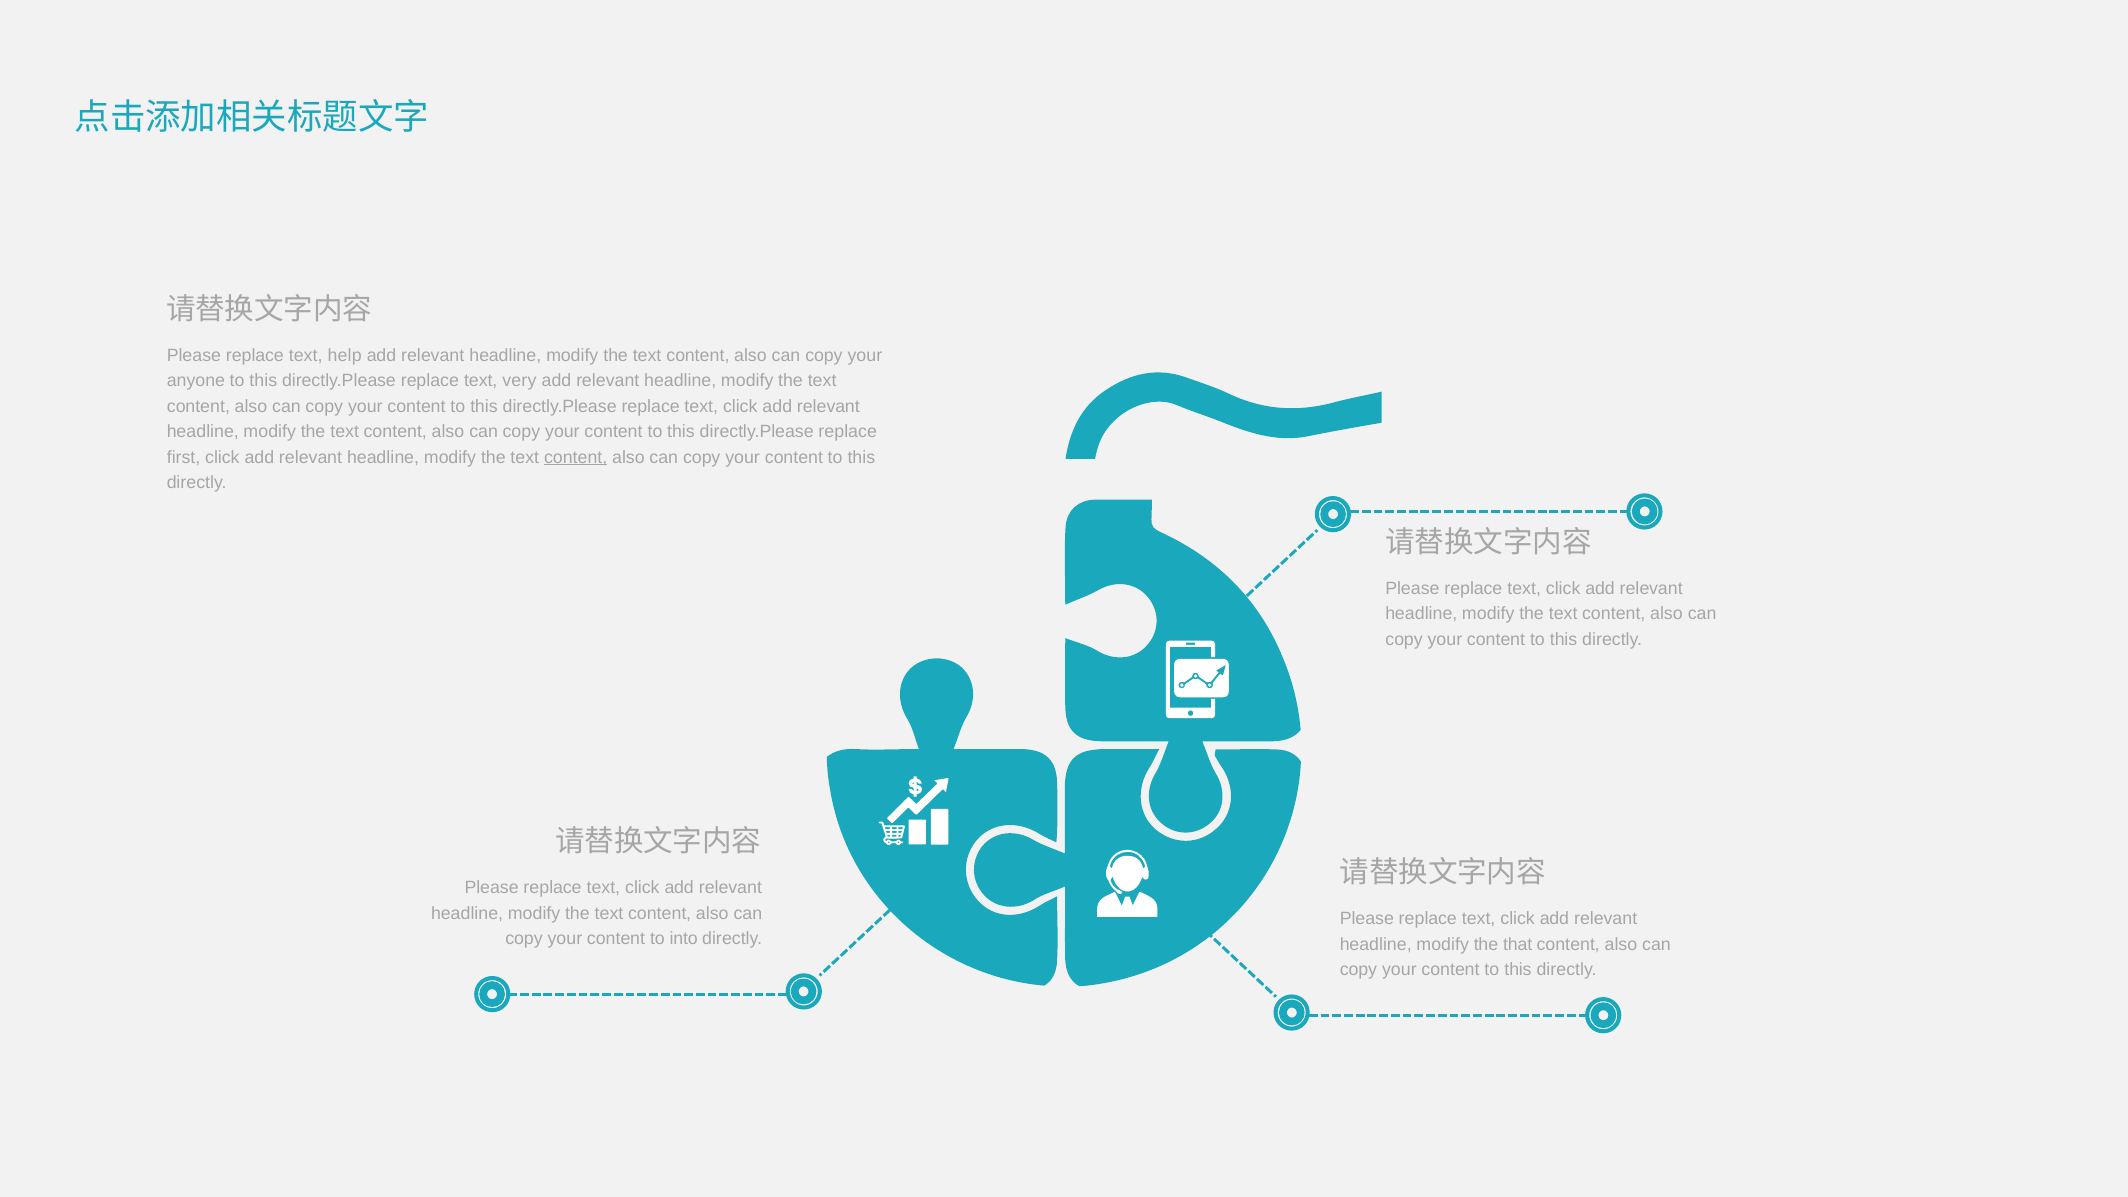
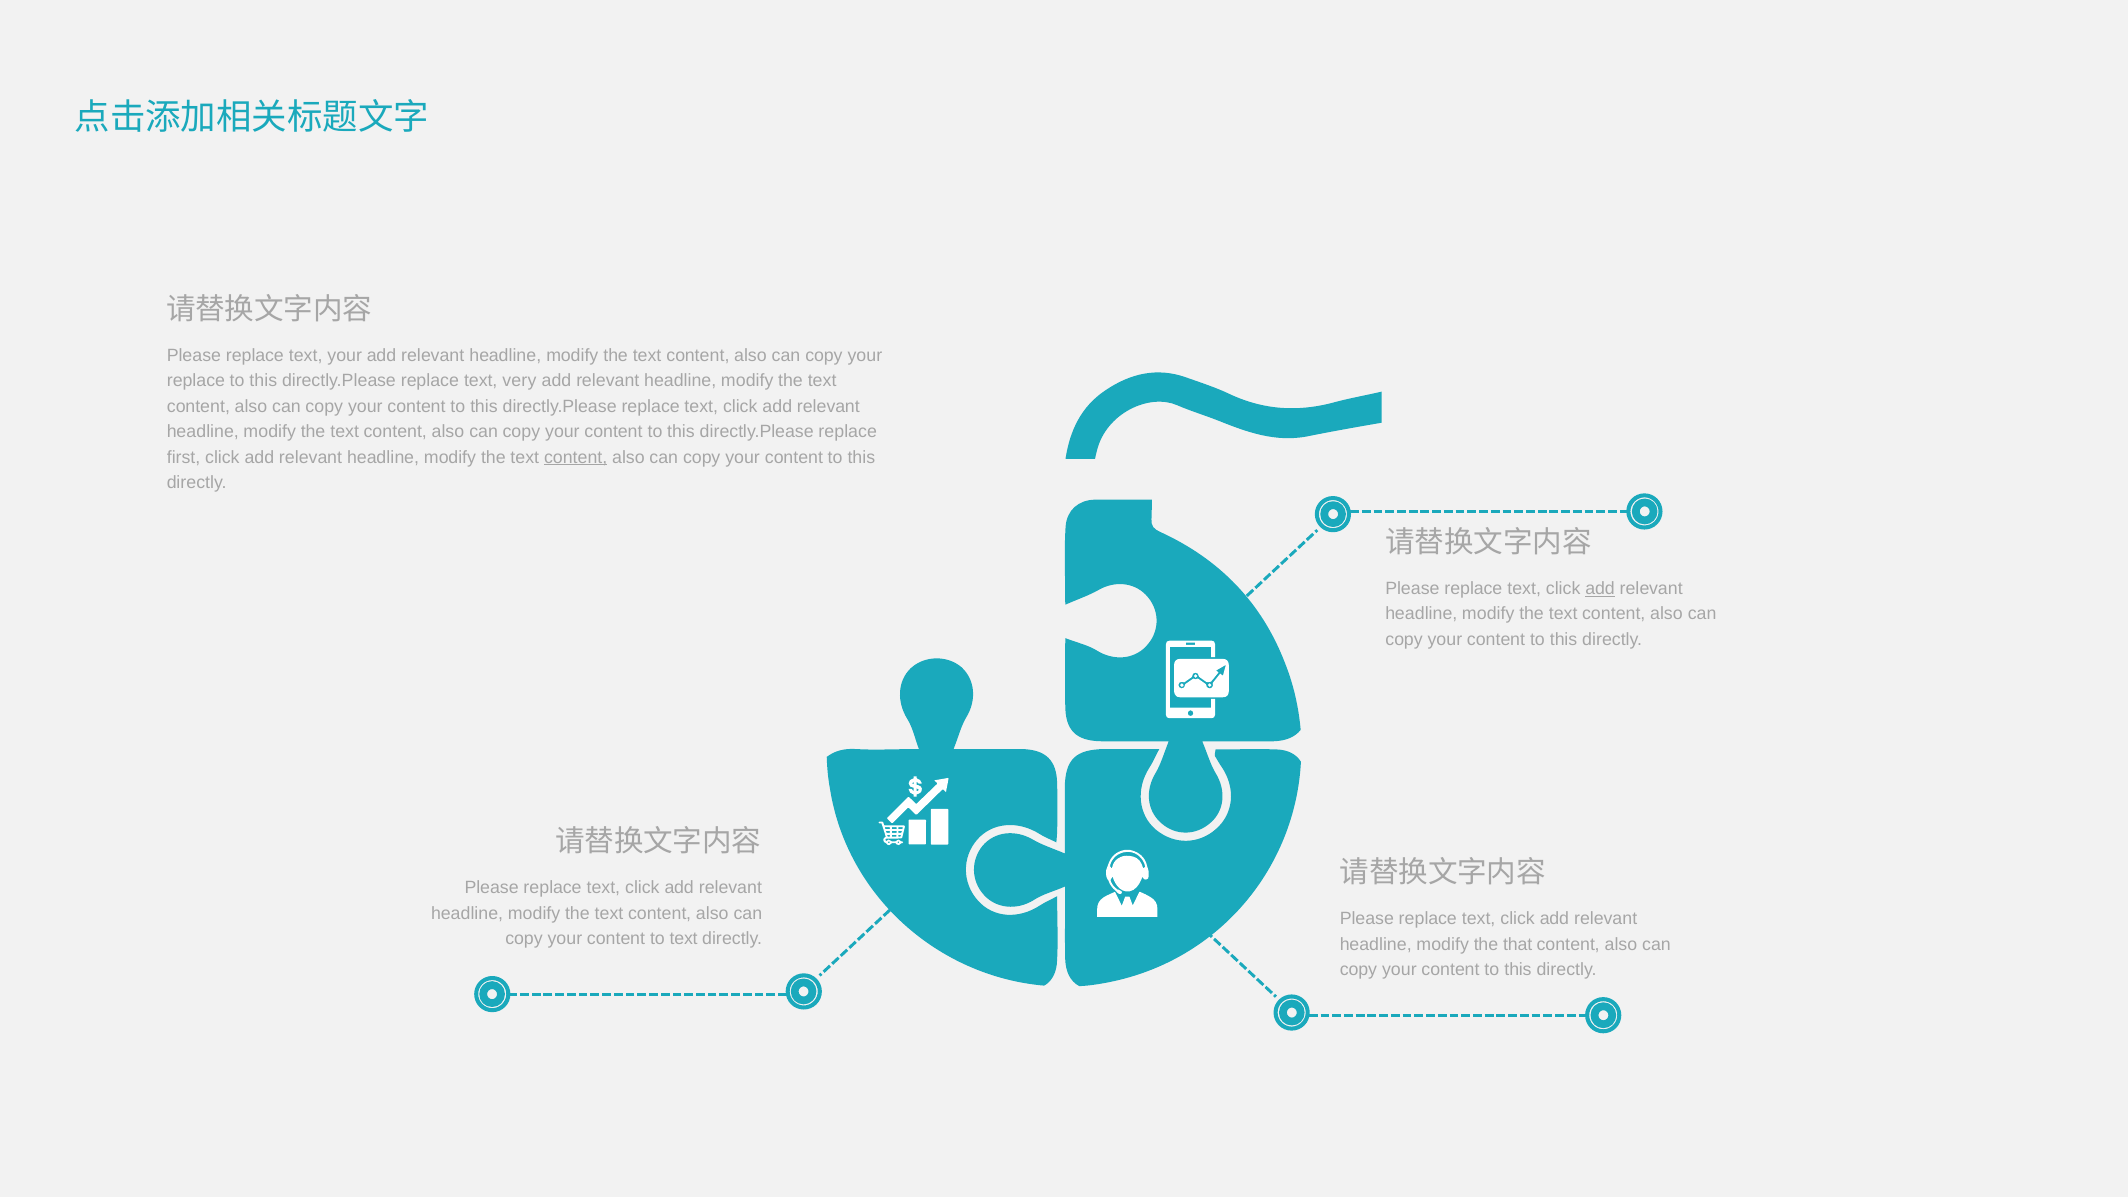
text help: help -> your
anyone at (196, 381): anyone -> replace
add at (1600, 588) underline: none -> present
to into: into -> text
